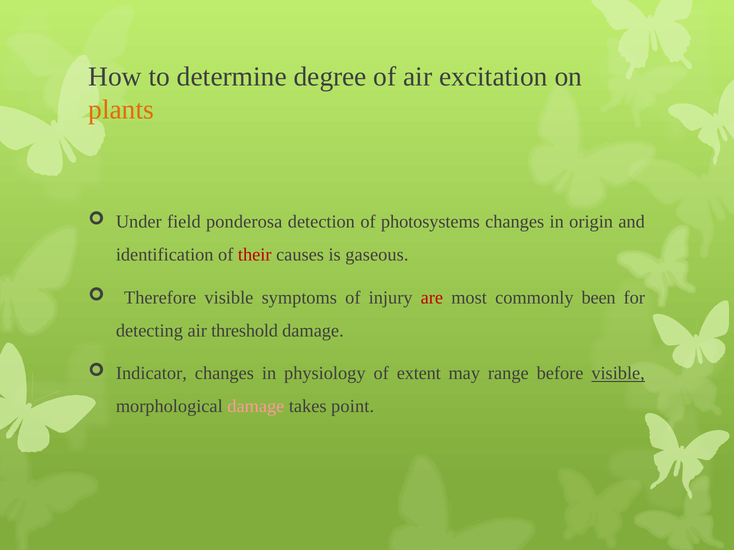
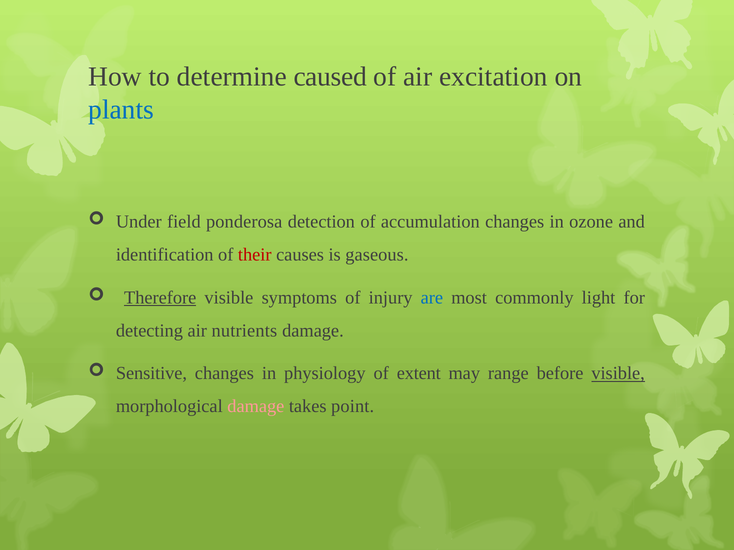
degree: degree -> caused
plants colour: orange -> blue
photosystems: photosystems -> accumulation
origin: origin -> ozone
Therefore underline: none -> present
are colour: red -> blue
been: been -> light
threshold: threshold -> nutrients
Indicator: Indicator -> Sensitive
